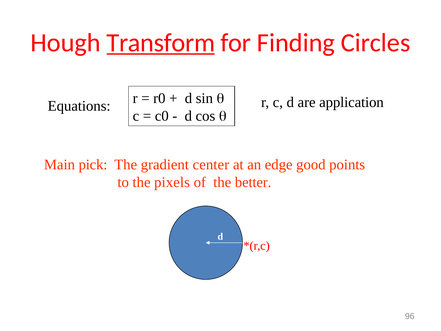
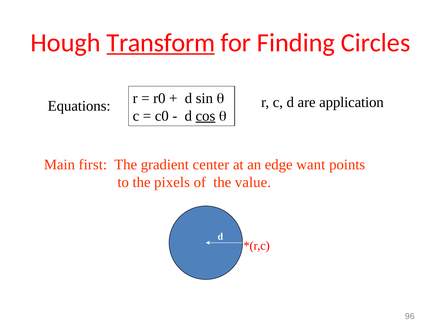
cos underline: none -> present
pick: pick -> first
good: good -> want
better: better -> value
